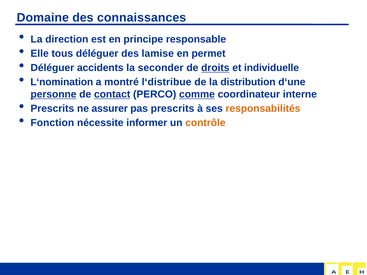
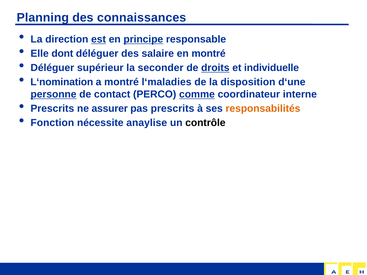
Domaine: Domaine -> Planning
est underline: none -> present
principe underline: none -> present
tous: tous -> dont
lamise: lamise -> salaire
en permet: permet -> montré
accidents: accidents -> supérieur
l‘distribue: l‘distribue -> l‘maladies
distribution: distribution -> disposition
contact underline: present -> none
informer: informer -> anaylise
contrôle colour: orange -> black
